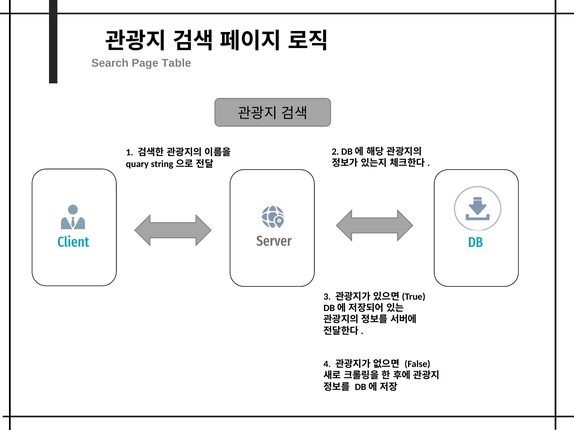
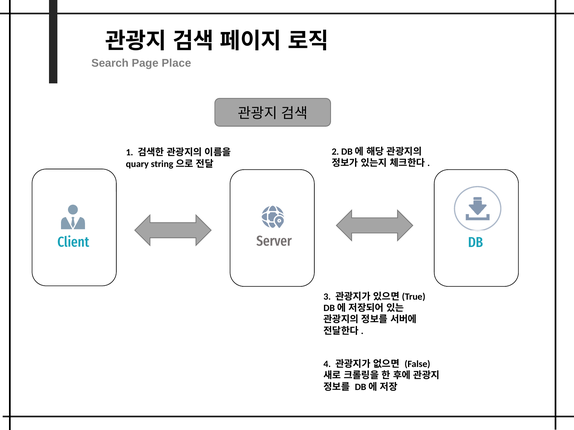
Table: Table -> Place
